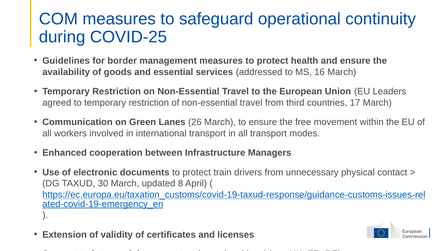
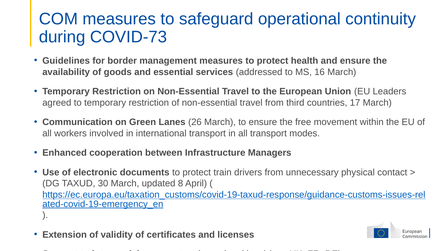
COVID-25: COVID-25 -> COVID-73
